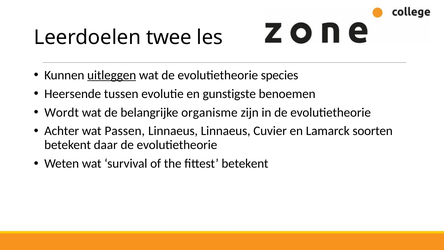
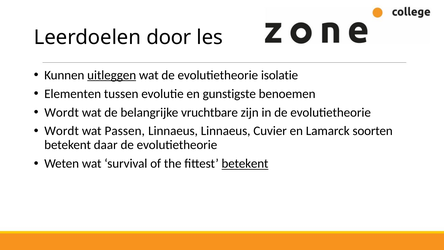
twee: twee -> door
species: species -> isolatie
Heersende: Heersende -> Elementen
organisme: organisme -> vruchtbare
Achter at (62, 131): Achter -> Wordt
betekent at (245, 164) underline: none -> present
